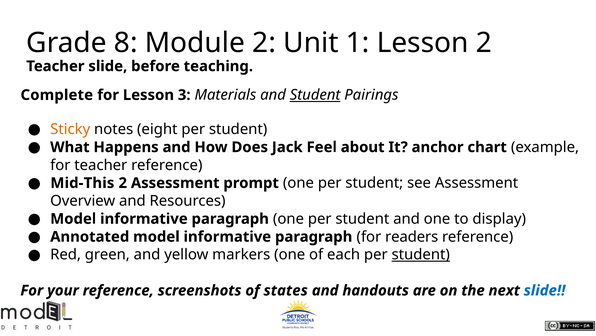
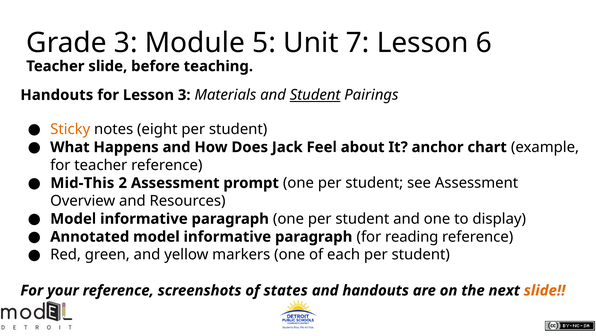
Grade 8: 8 -> 3
Module 2: 2 -> 5
1: 1 -> 7
Lesson 2: 2 -> 6
Complete at (57, 95): Complete -> Handouts
readers: readers -> reading
student at (421, 254) underline: present -> none
slide at (545, 290) colour: blue -> orange
